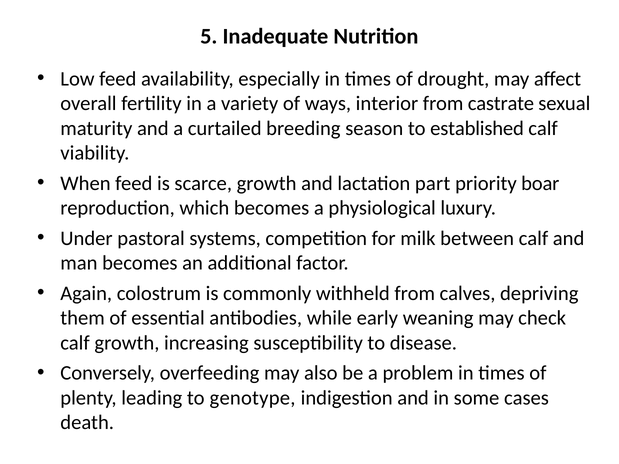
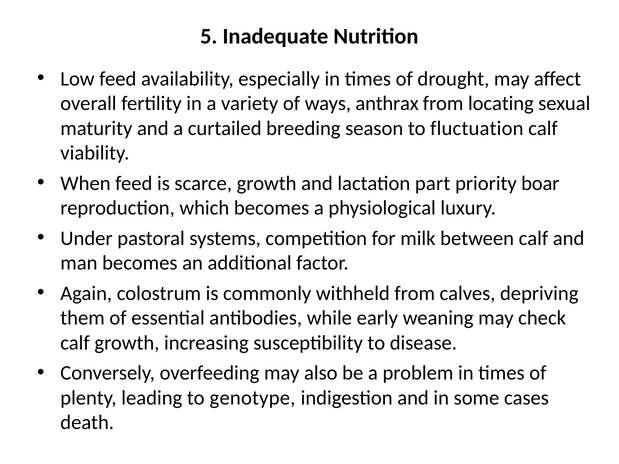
interior: interior -> anthrax
castrate: castrate -> locating
established: established -> fluctuation
